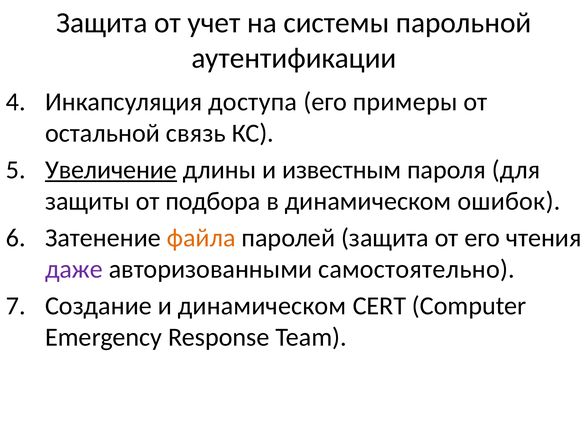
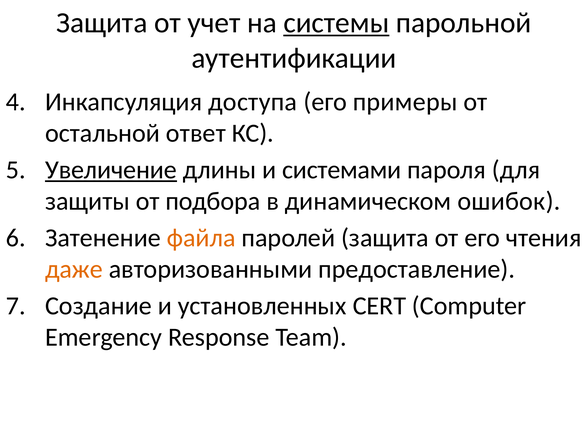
системы underline: none -> present
связь: связь -> ответ
известным: известным -> системами
даже colour: purple -> orange
самостоятельно: самостоятельно -> предоставление
и динамическом: динамическом -> установленных
